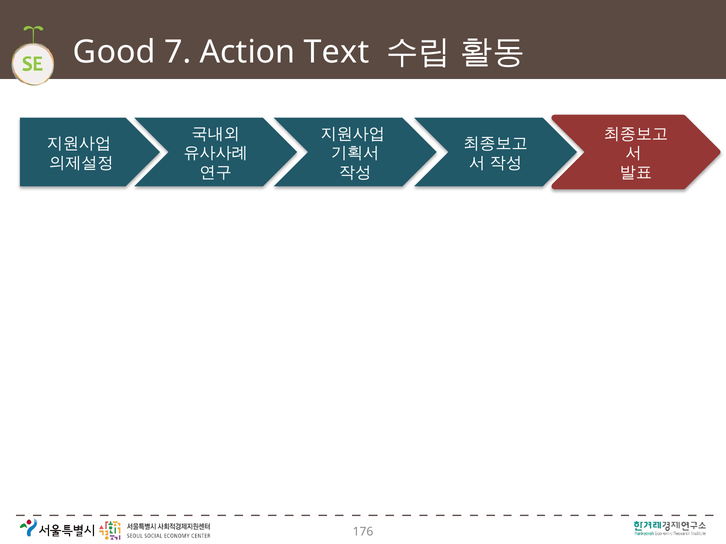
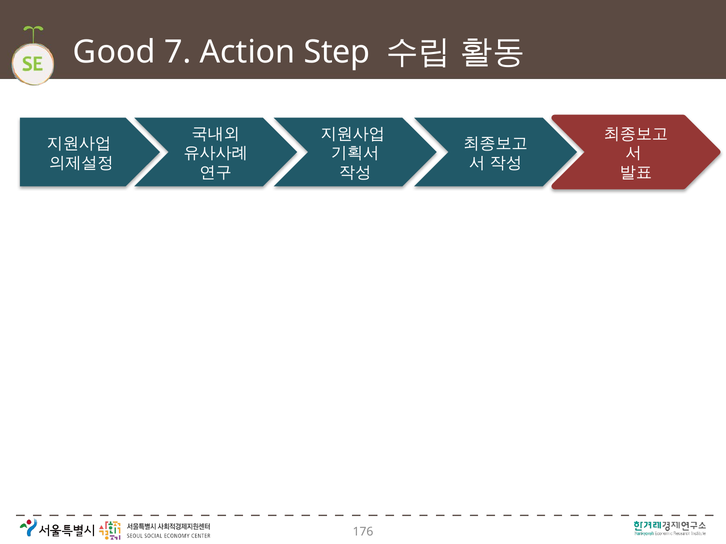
Text: Text -> Step
